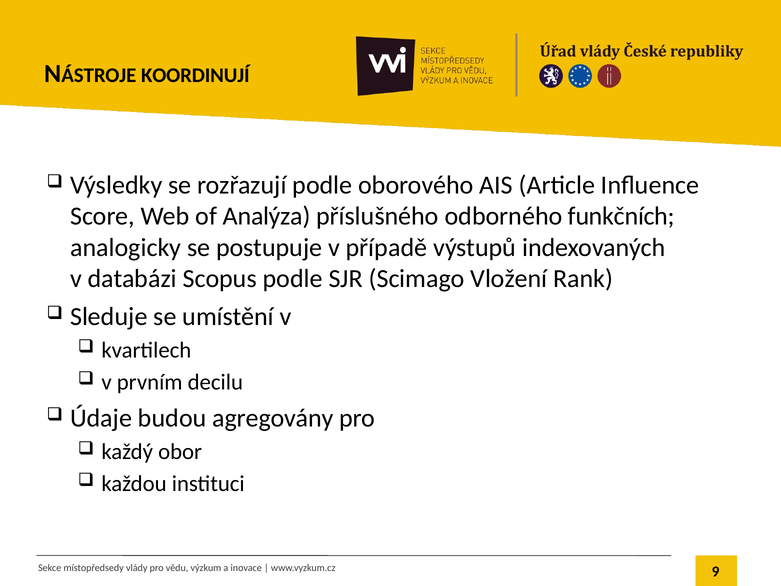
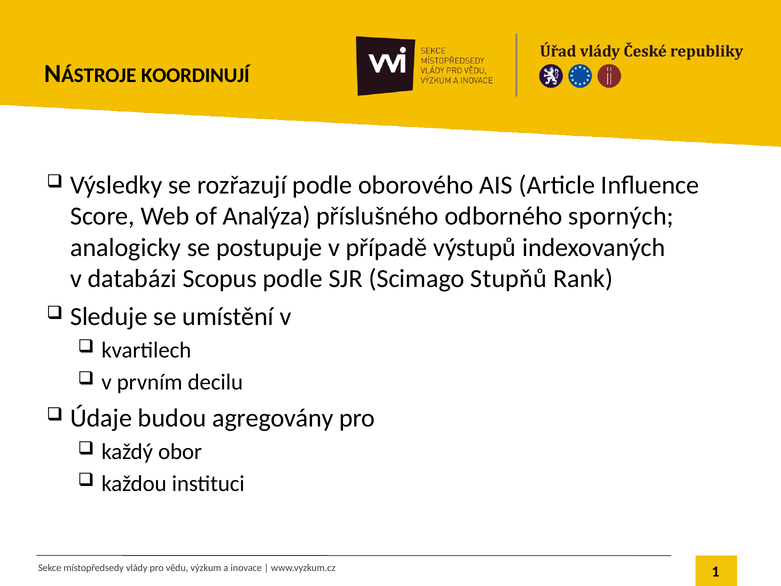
funkčních: funkčních -> sporných
Vložení: Vložení -> Stupňů
9: 9 -> 1
